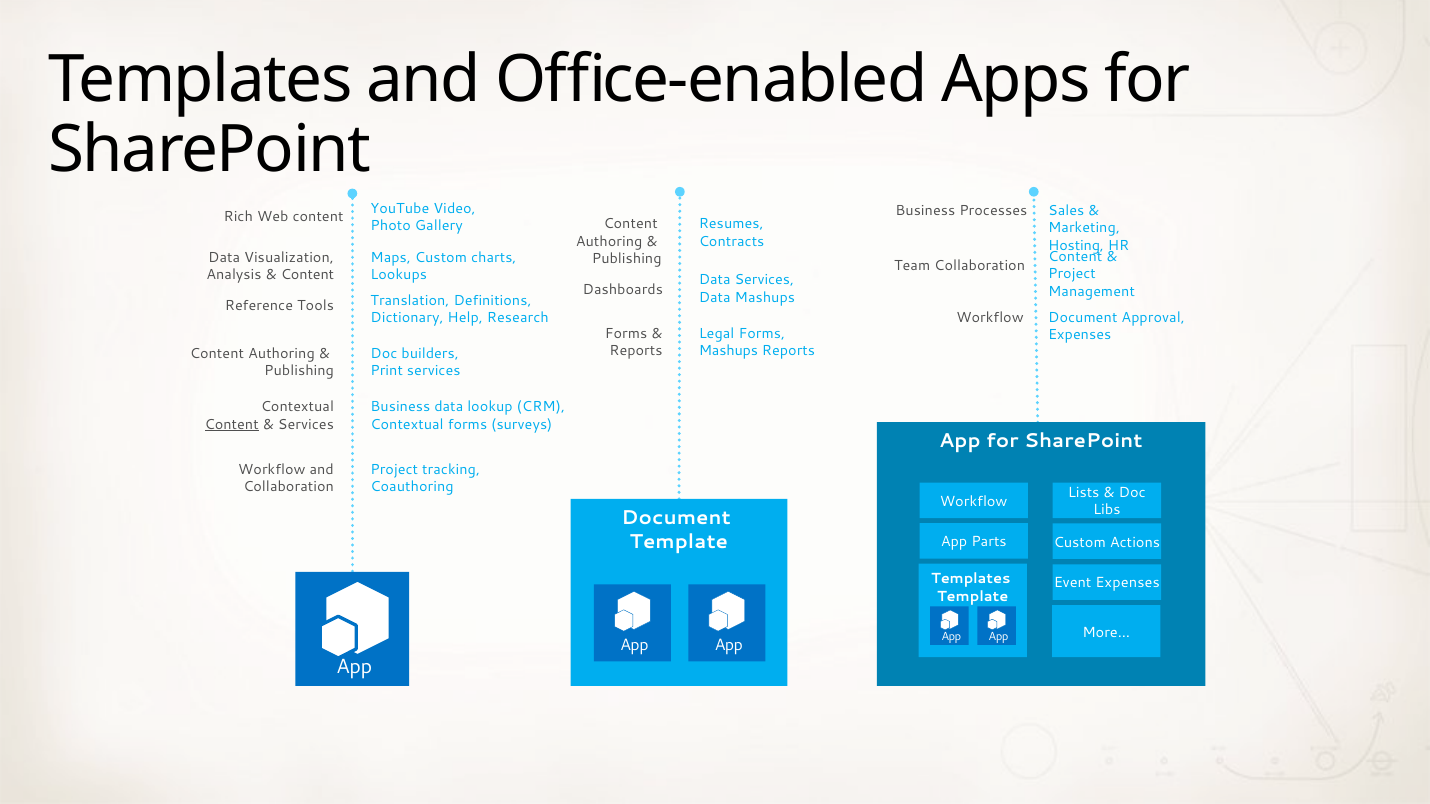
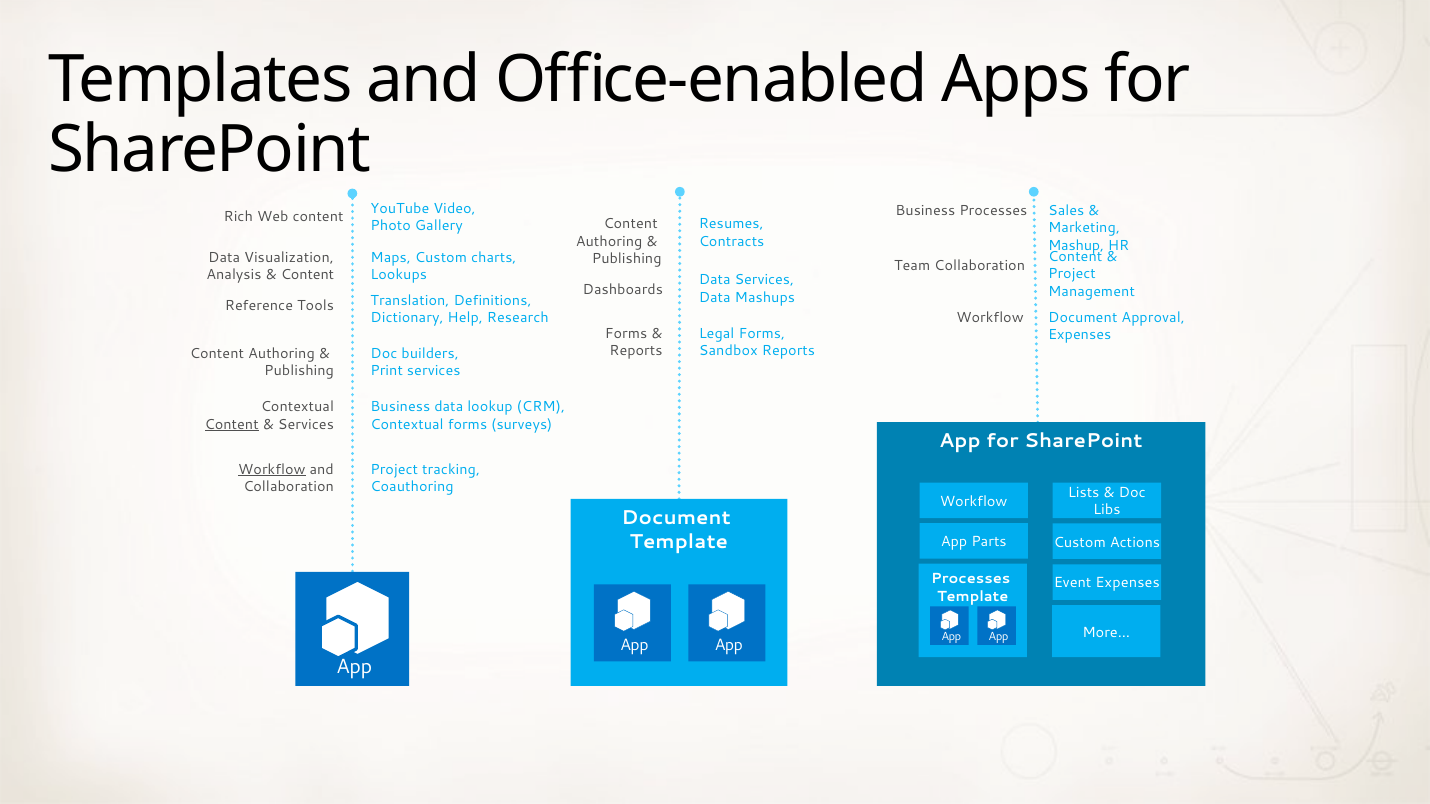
Hosting: Hosting -> Mashup
Mashups at (728, 351): Mashups -> Sandbox
Workflow at (272, 470) underline: none -> present
Templates at (971, 579): Templates -> Processes
